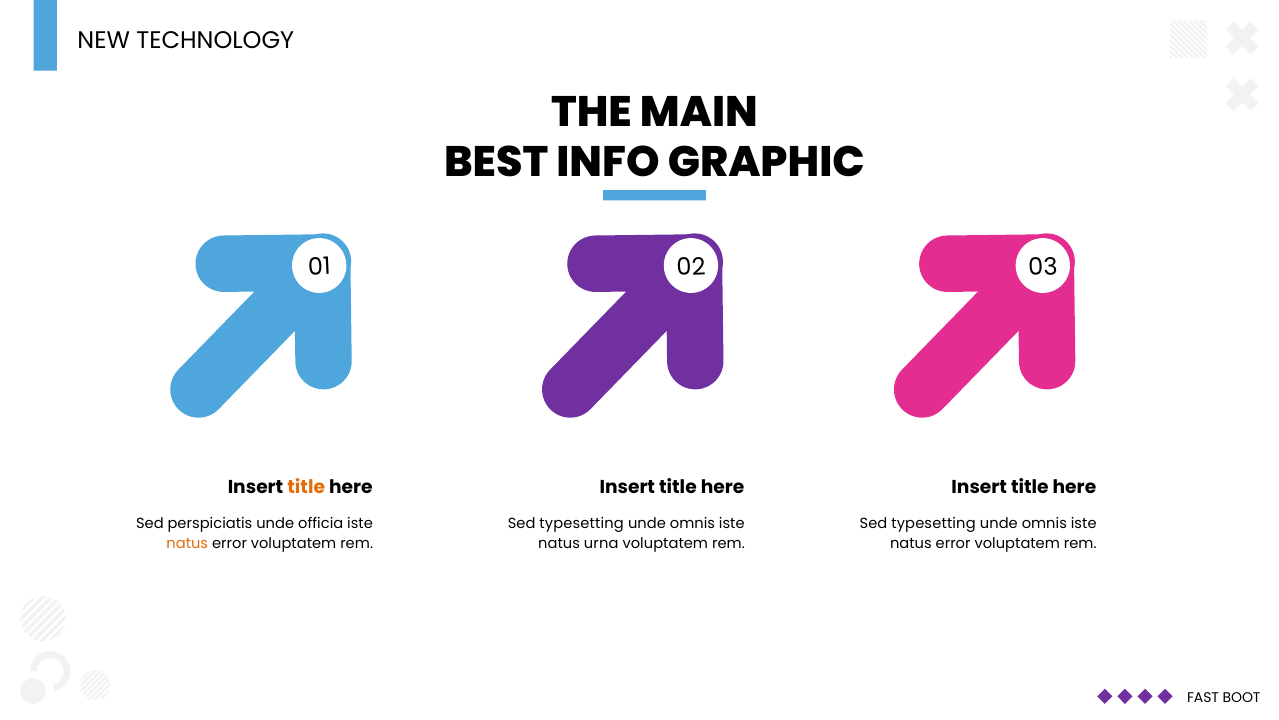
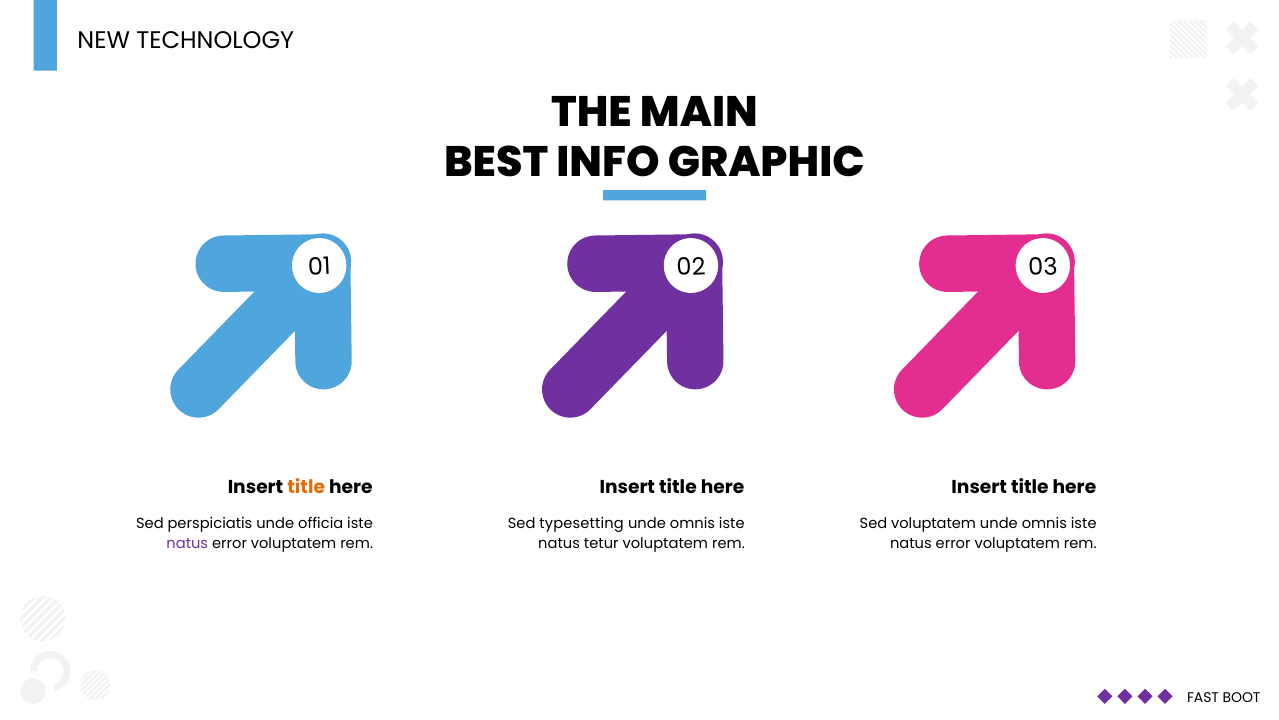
typesetting at (934, 524): typesetting -> voluptatem
natus at (187, 543) colour: orange -> purple
urna: urna -> tetur
